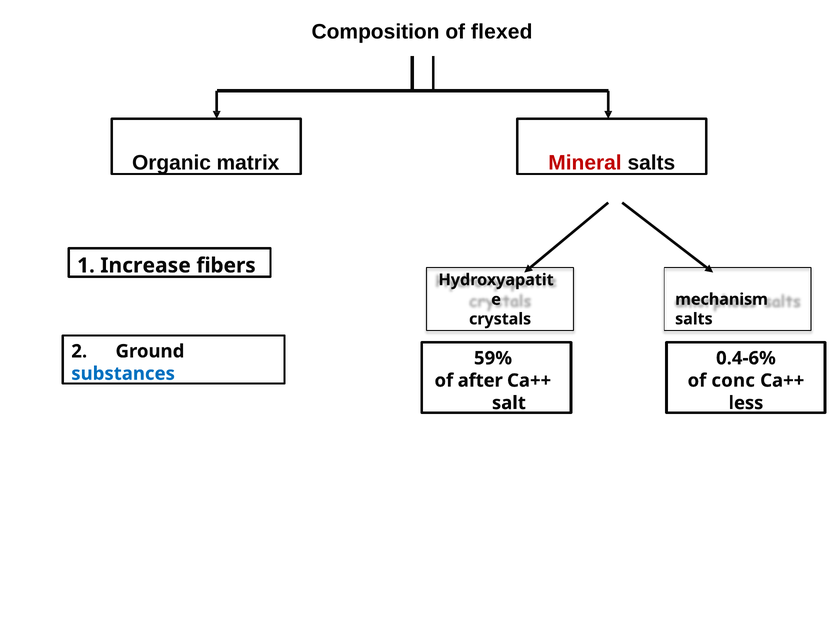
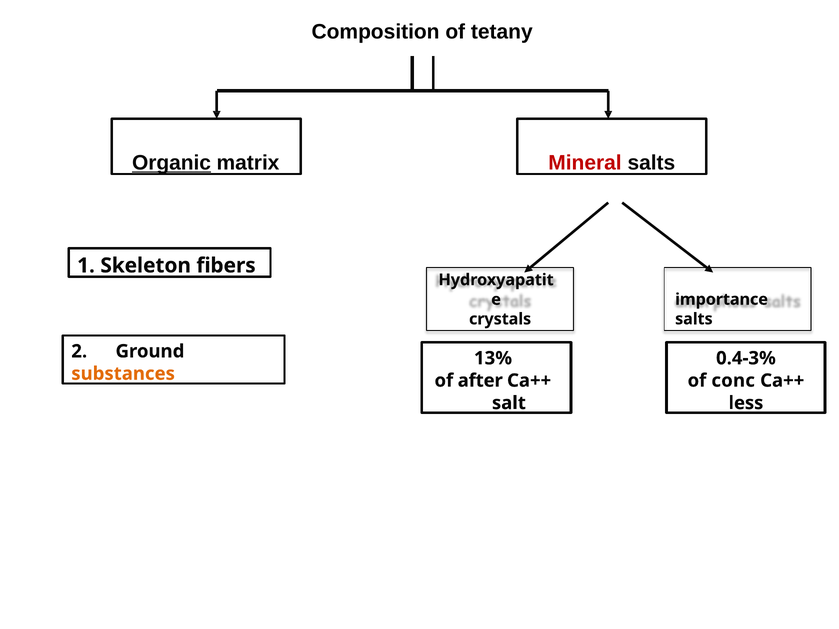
flexed: flexed -> tetany
Organic underline: none -> present
Increase: Increase -> Skeleton
mechanism: mechanism -> importance
59%: 59% -> 13%
0.4-6%: 0.4-6% -> 0.4-3%
substances colour: blue -> orange
